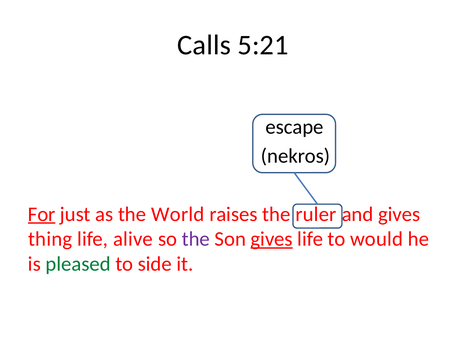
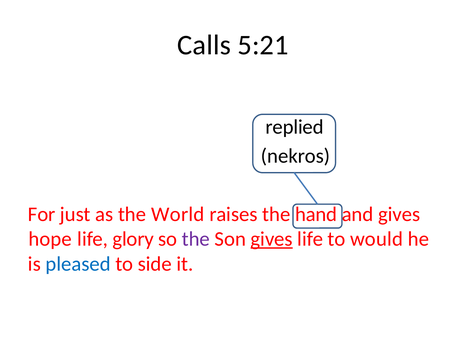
escape: escape -> replied
For underline: present -> none
ruler: ruler -> hand
thing: thing -> hope
alive: alive -> glory
pleased colour: green -> blue
